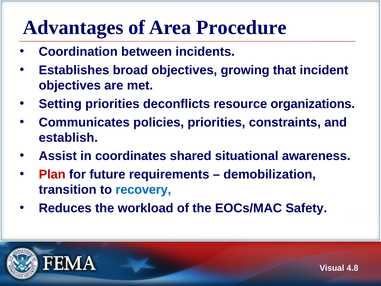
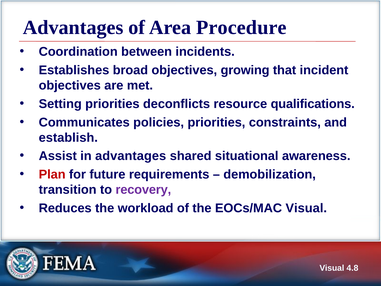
organizations: organizations -> qualifications
in coordinates: coordinates -> advantages
recovery colour: blue -> purple
EOCs/MAC Safety: Safety -> Visual
